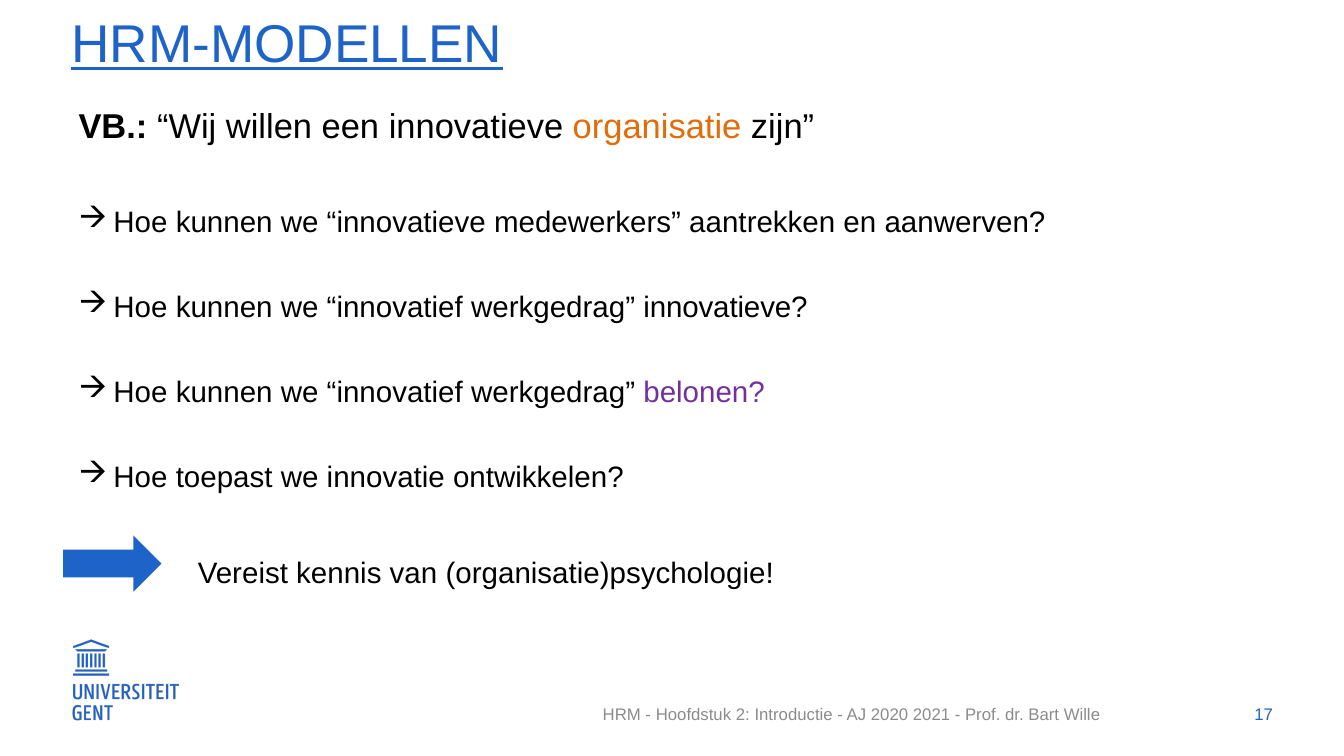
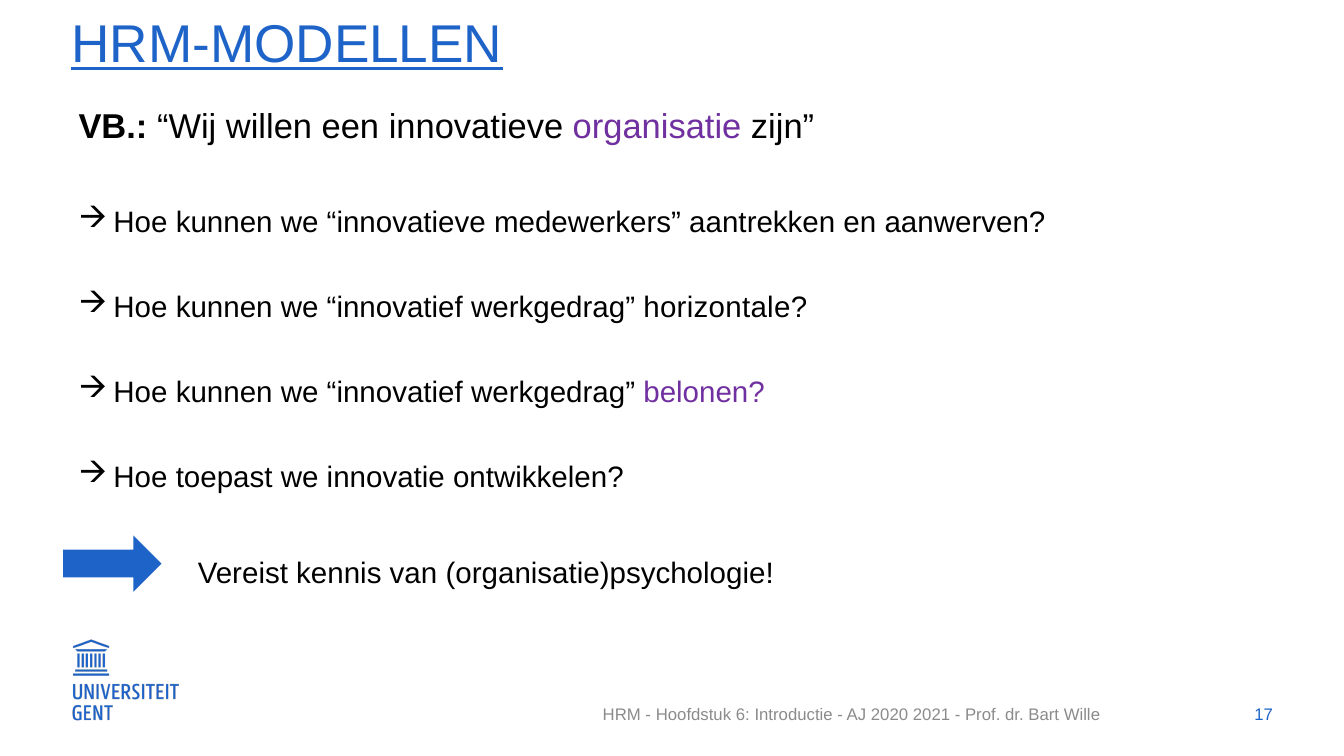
organisatie colour: orange -> purple
werkgedrag innovatieve: innovatieve -> horizontale
2: 2 -> 6
